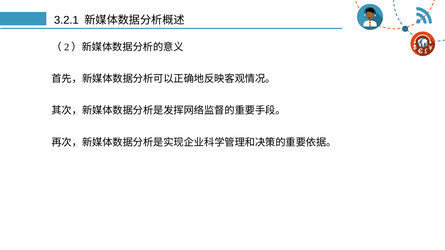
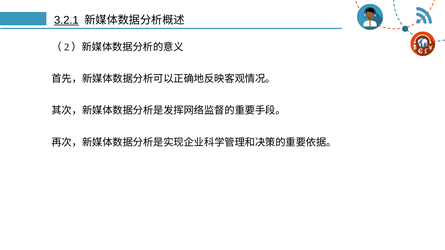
3.2.1 underline: none -> present
